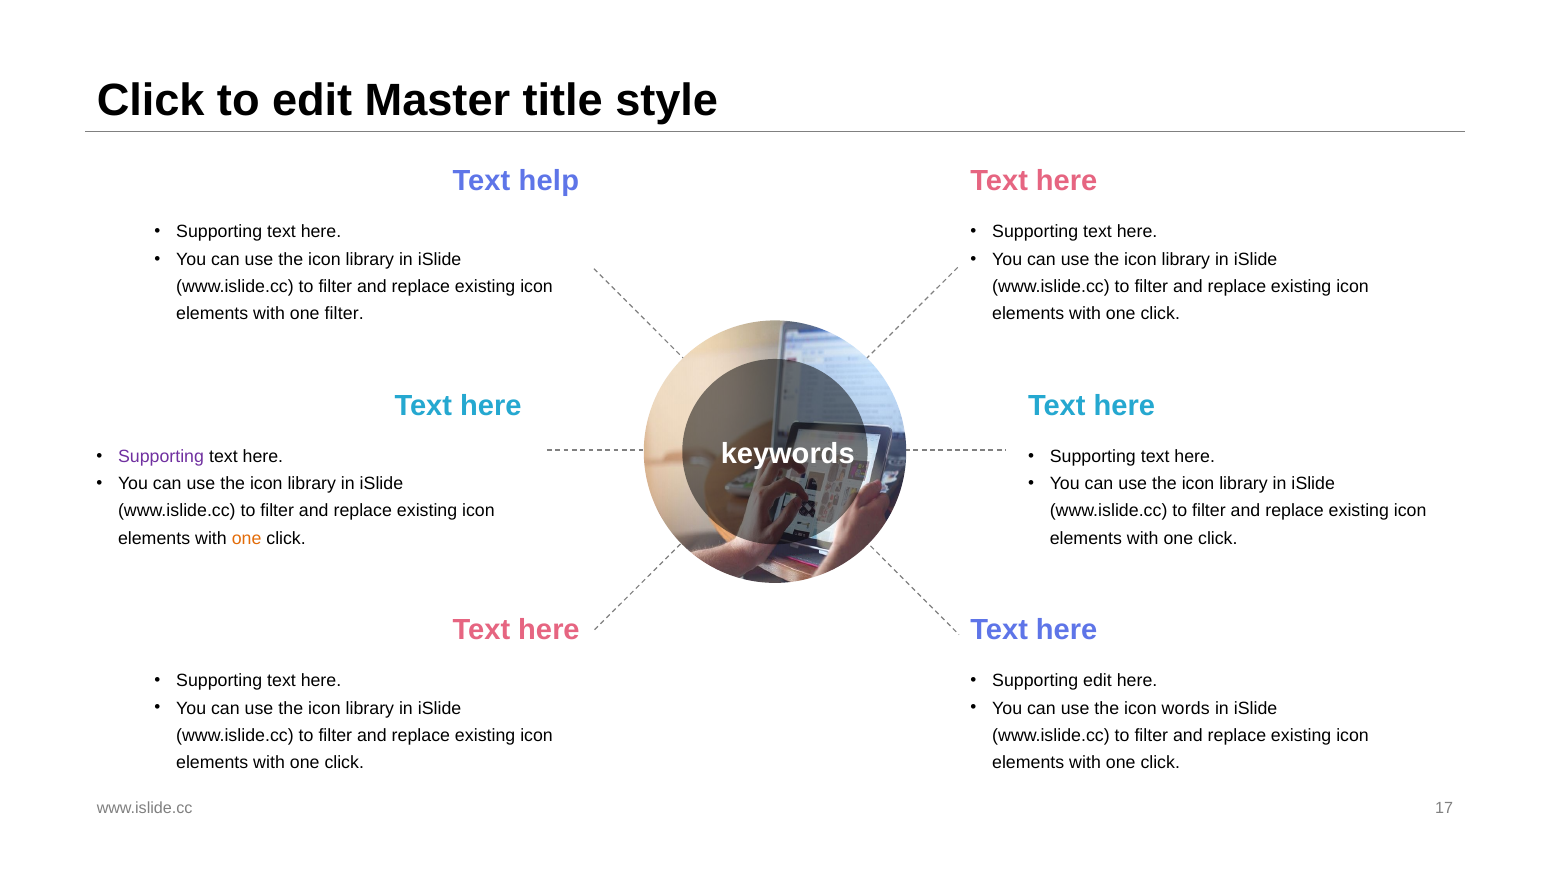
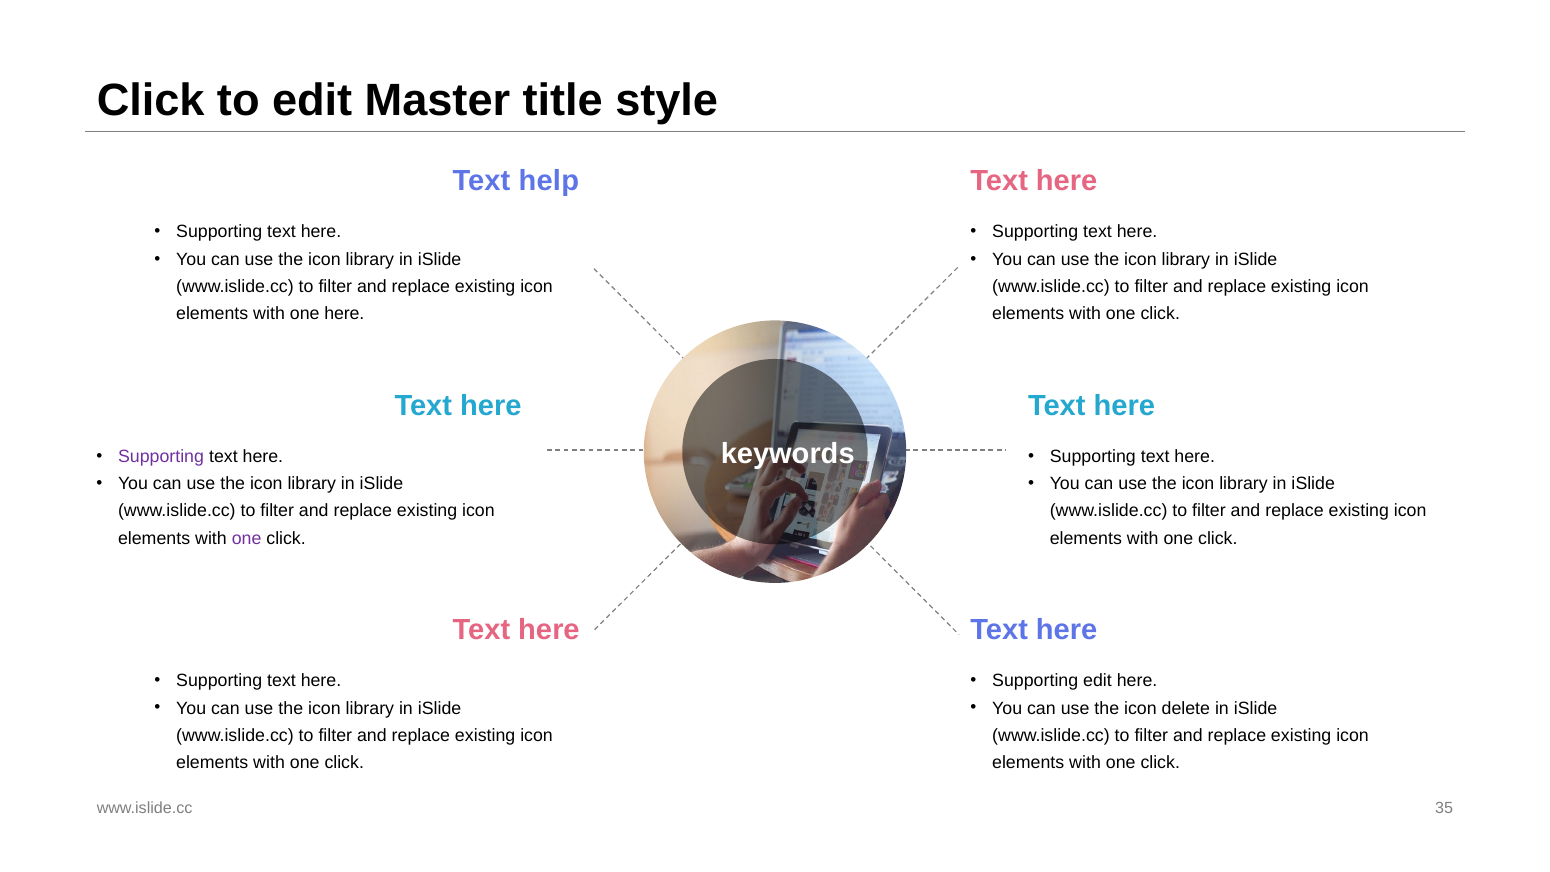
one filter: filter -> here
one at (247, 538) colour: orange -> purple
words: words -> delete
17: 17 -> 35
